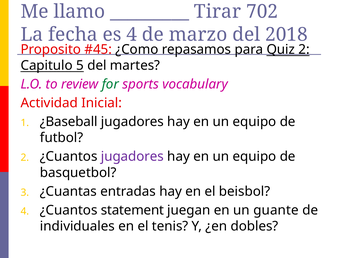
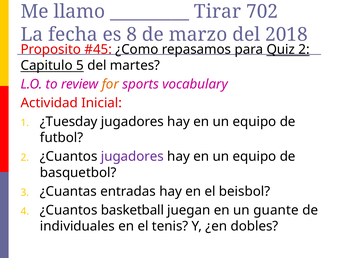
es 4: 4 -> 8
for colour: green -> orange
¿Baseball: ¿Baseball -> ¿Tuesday
statement: statement -> basketball
